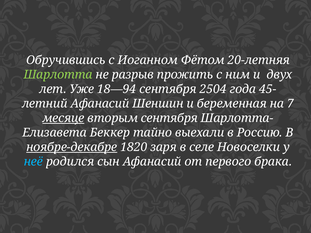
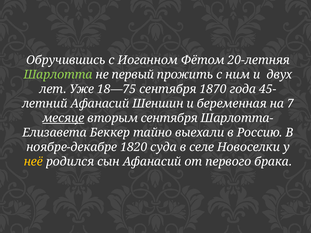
разрыв: разрыв -> первый
18—94: 18—94 -> 18—75
2504: 2504 -> 1870
ноябре-декабре underline: present -> none
заря: заря -> суда
неё colour: light blue -> yellow
